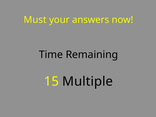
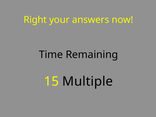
Must: Must -> Right
